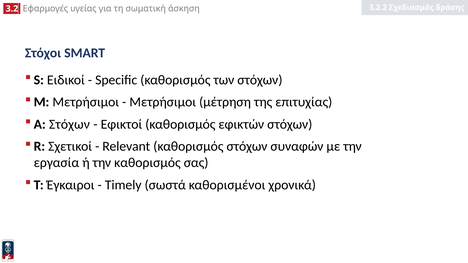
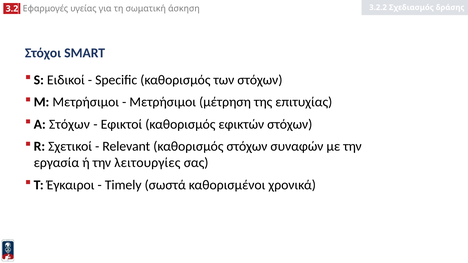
την καθορισμός: καθορισμός -> λειτουργίες
